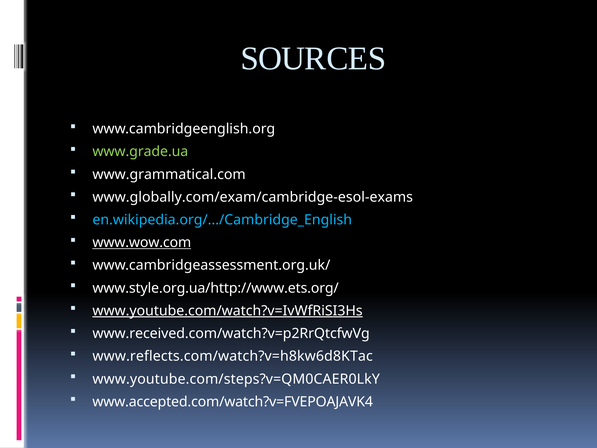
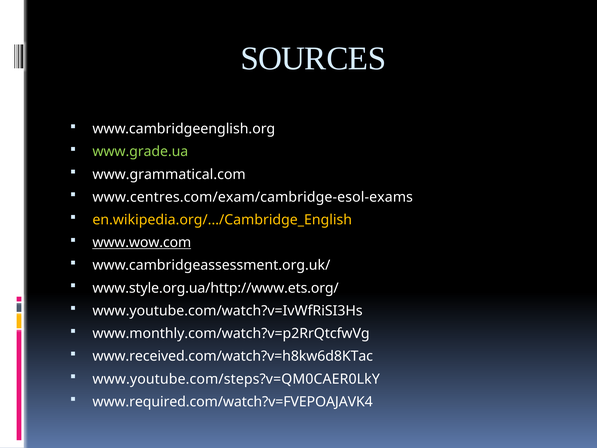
www.globally.com/exam/cambridge-esol-exams: www.globally.com/exam/cambridge-esol-exams -> www.centres.com/exam/cambridge-esol-exams
en.wikipedia.org/.../Cambridge_English colour: light blue -> yellow
www.youtube.com/watch?v=IvWfRiSI3Hs underline: present -> none
www.received.com/watch?v=p2RrQtcfwVg: www.received.com/watch?v=p2RrQtcfwVg -> www.monthly.com/watch?v=p2RrQtcfwVg
www.reflects.com/watch?v=h8kw6d8KTac: www.reflects.com/watch?v=h8kw6d8KTac -> www.received.com/watch?v=h8kw6d8KTac
www.accepted.com/watch?v=FVEPOAJAVK4: www.accepted.com/watch?v=FVEPOAJAVK4 -> www.required.com/watch?v=FVEPOAJAVK4
